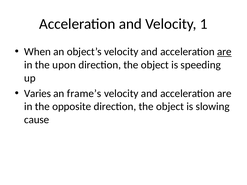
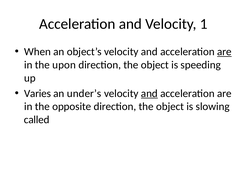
frame’s: frame’s -> under’s
and at (149, 94) underline: none -> present
cause: cause -> called
